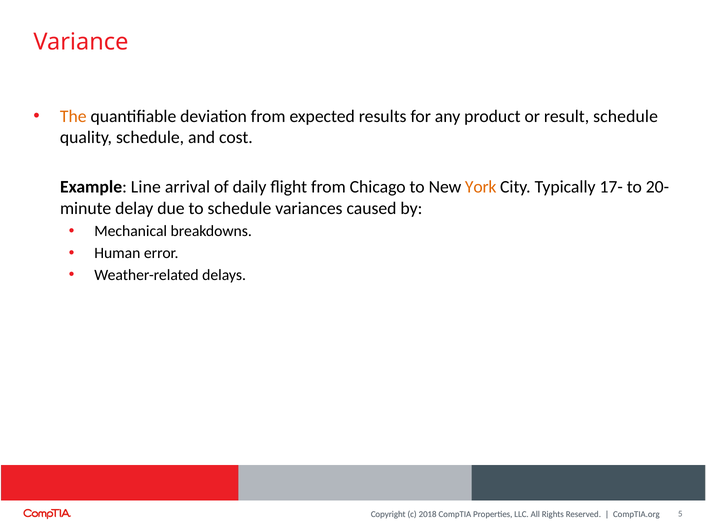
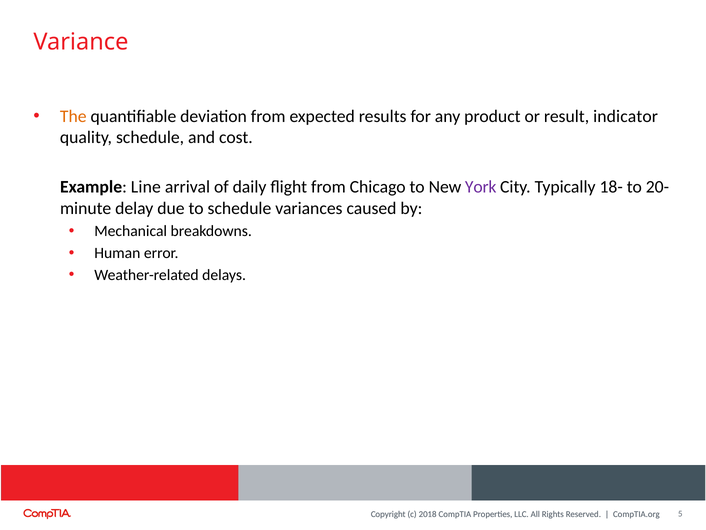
result schedule: schedule -> indicator
York colour: orange -> purple
17-: 17- -> 18-
